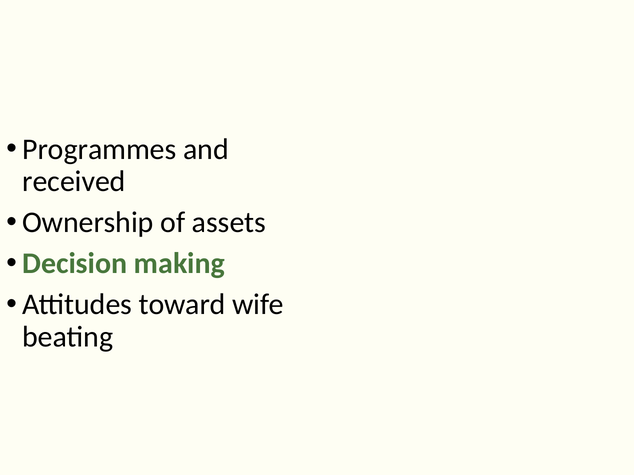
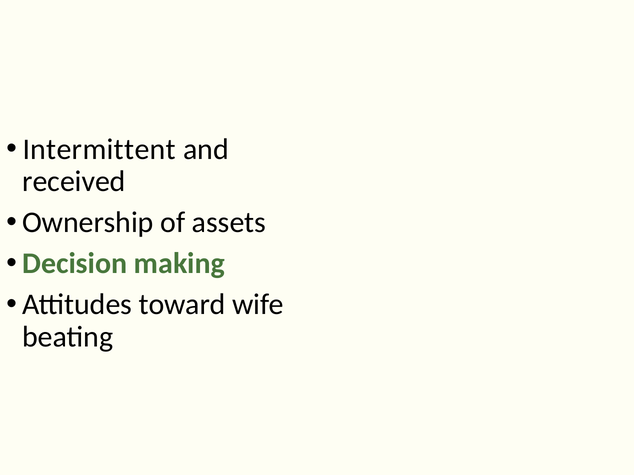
Programmes: Programmes -> Intermittent
